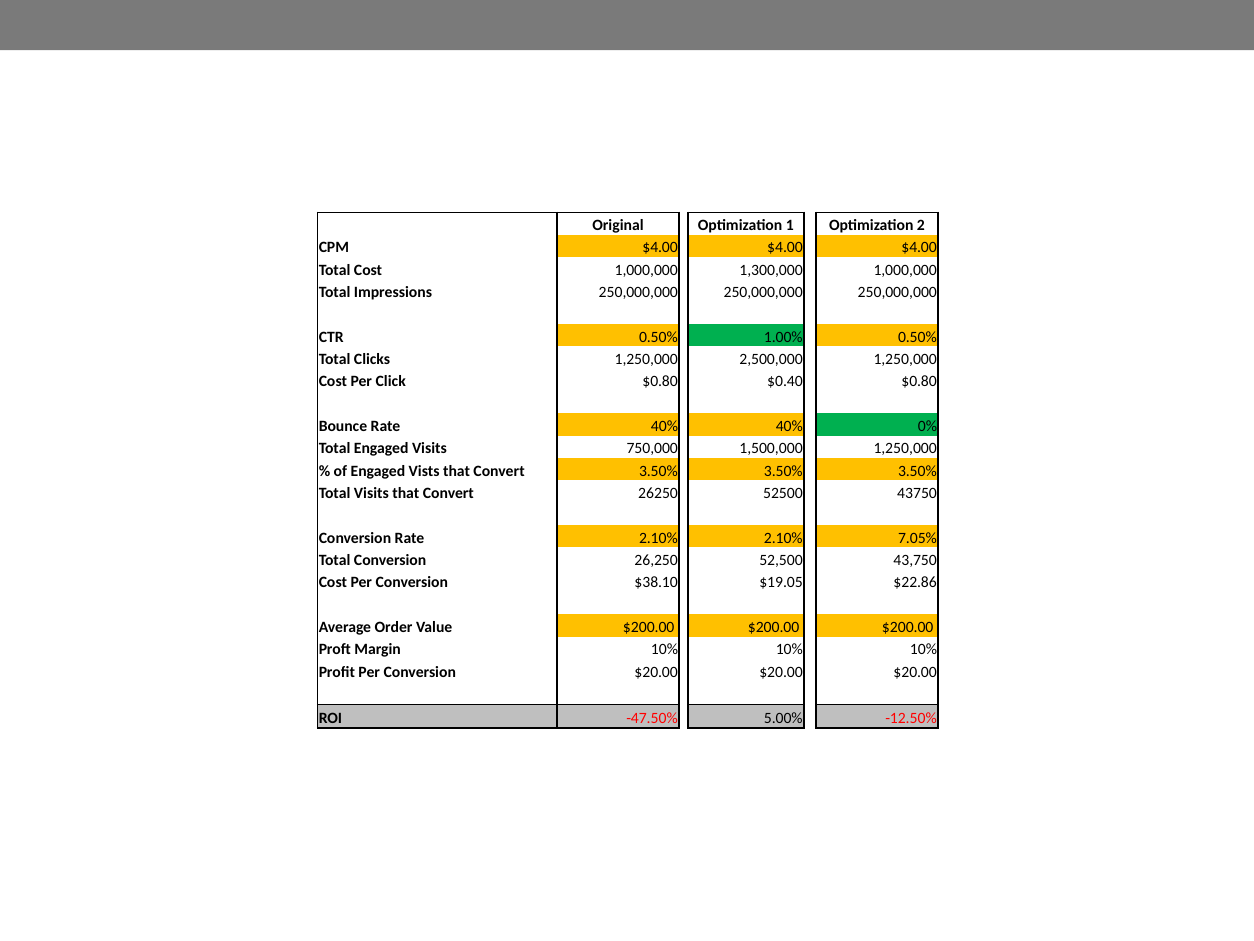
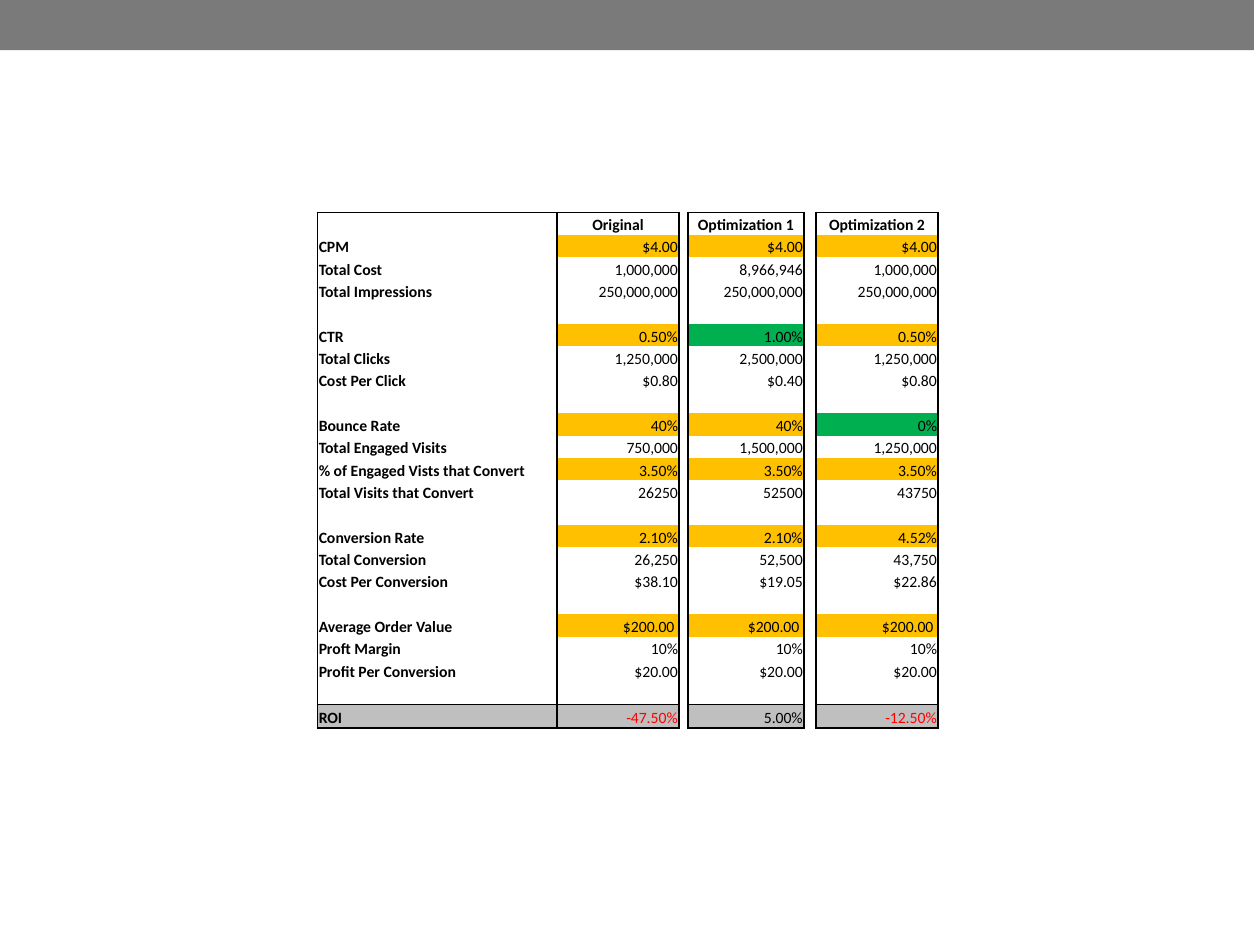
1,300,000: 1,300,000 -> 8,966,946
7.05%: 7.05% -> 4.52%
